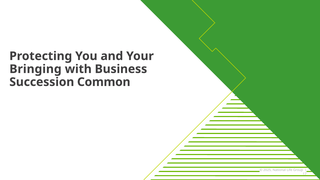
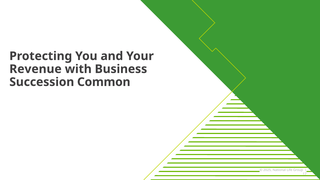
Bringing: Bringing -> Revenue
